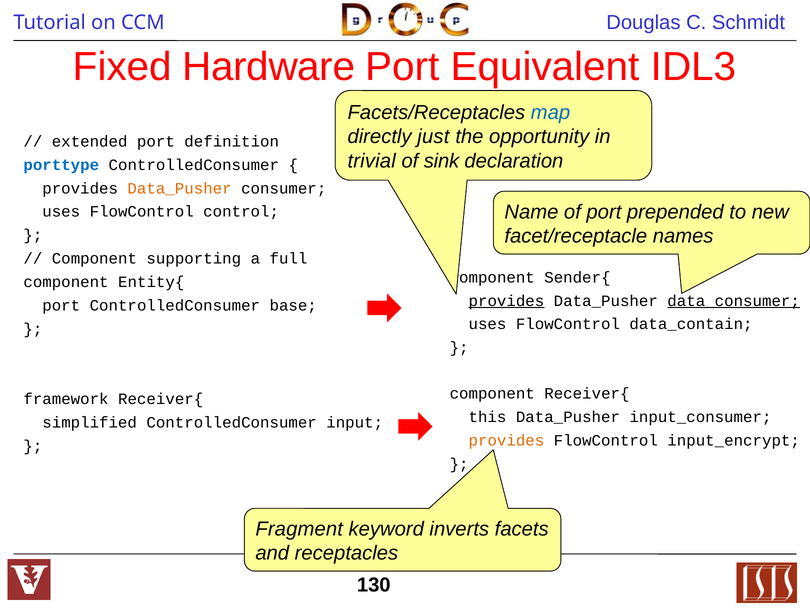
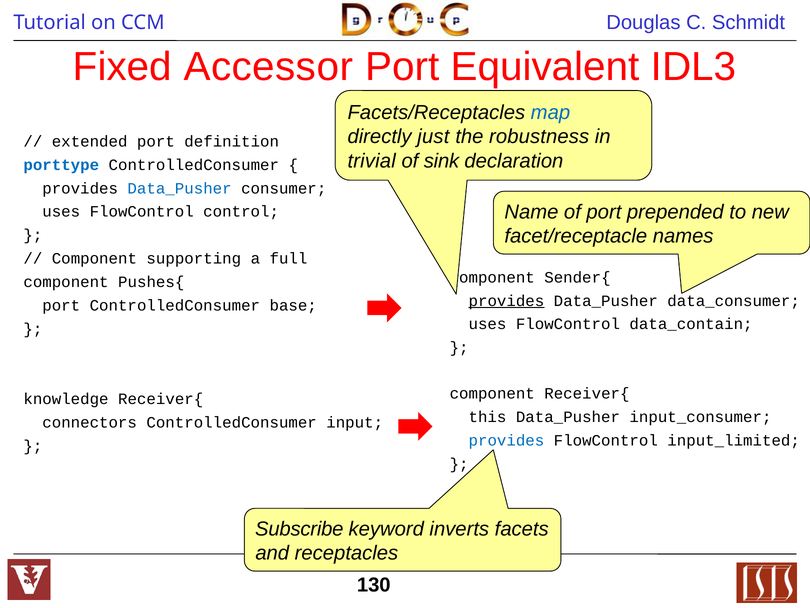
Hardware: Hardware -> Accessor
opportunity: opportunity -> robustness
Data_Pusher at (180, 188) colour: orange -> blue
Entity{: Entity{ -> Pushes{
data_consumer underline: present -> none
framework: framework -> knowledge
simplified: simplified -> connectors
provides at (506, 440) colour: orange -> blue
input_encrypt: input_encrypt -> input_limited
Fragment: Fragment -> Subscribe
